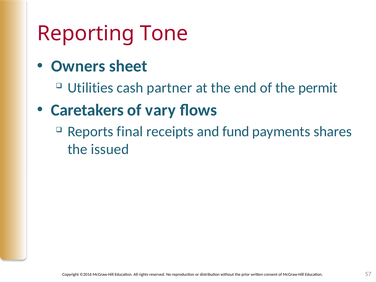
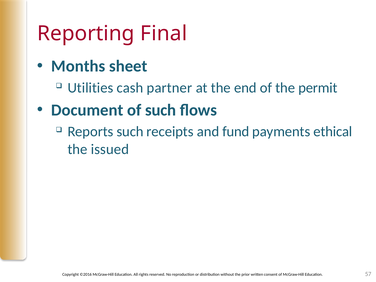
Tone: Tone -> Final
Owners: Owners -> Months
Caretakers: Caretakers -> Document
of vary: vary -> such
Reports final: final -> such
shares: shares -> ethical
